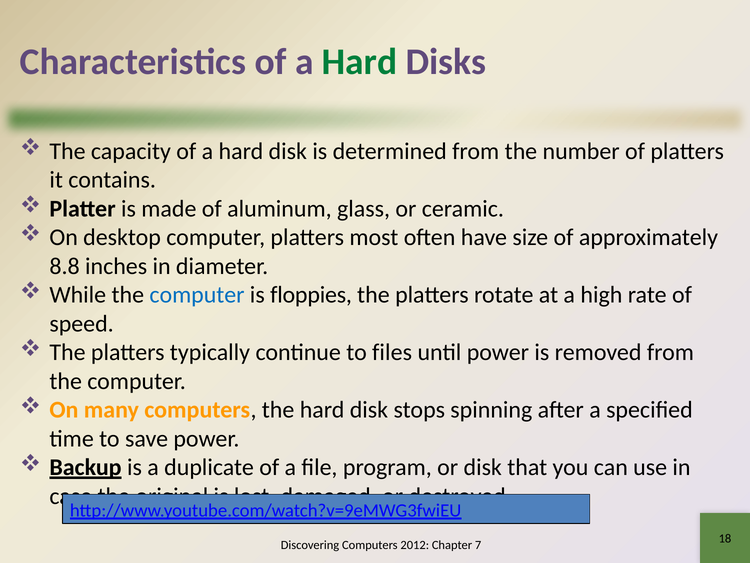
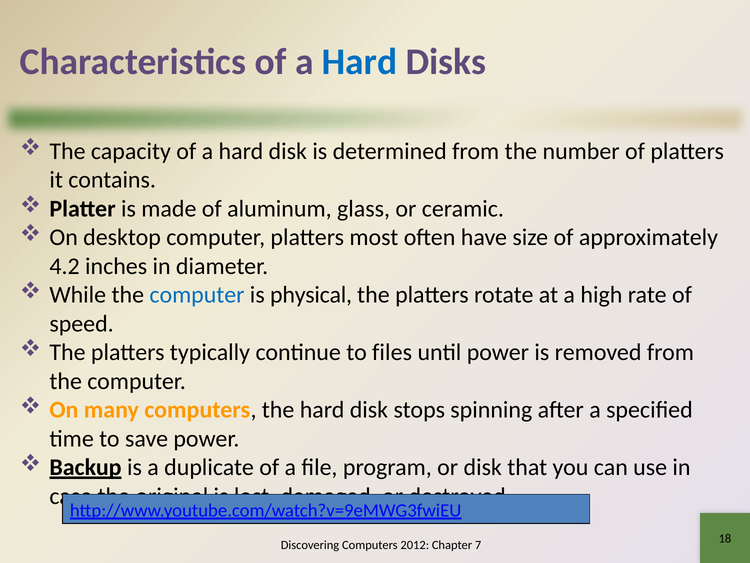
Hard at (360, 62) colour: green -> blue
8.8: 8.8 -> 4.2
floppies: floppies -> physical
